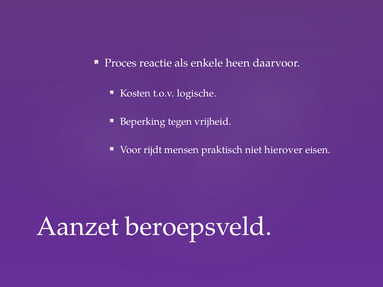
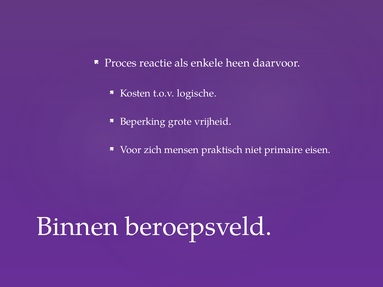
tegen: tegen -> grote
rijdt: rijdt -> zich
hierover: hierover -> primaire
Aanzet: Aanzet -> Binnen
